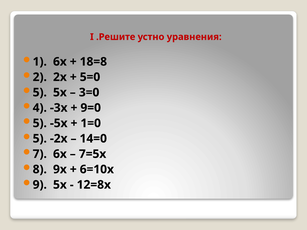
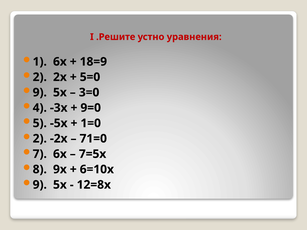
18=8: 18=8 -> 18=9
5 at (40, 93): 5 -> 9
5 at (40, 139): 5 -> 2
14=0: 14=0 -> 71=0
